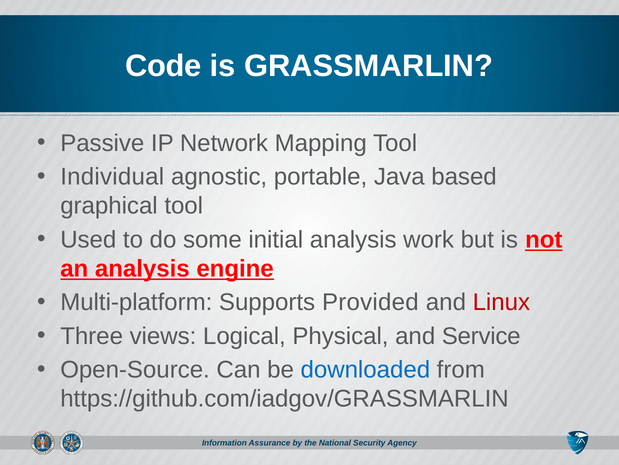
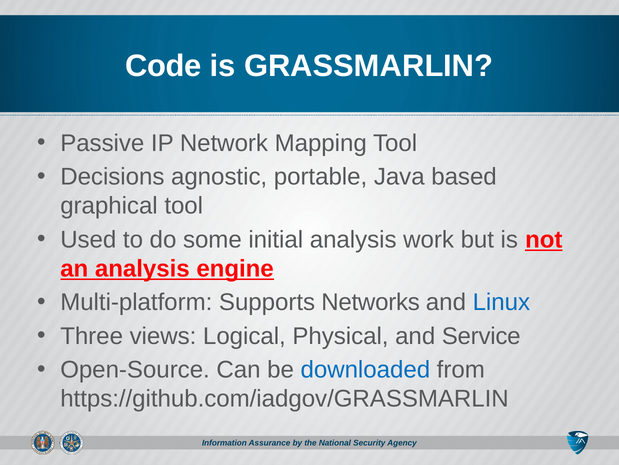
Individual: Individual -> Decisions
Provided: Provided -> Networks
Linux colour: red -> blue
